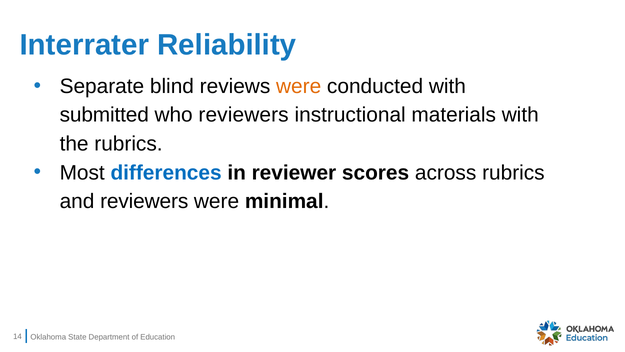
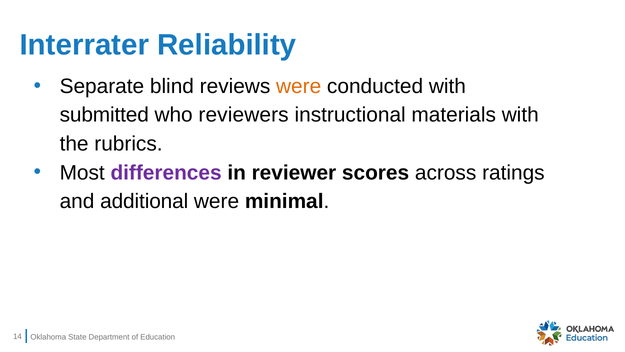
differences colour: blue -> purple
across rubrics: rubrics -> ratings
and reviewers: reviewers -> additional
